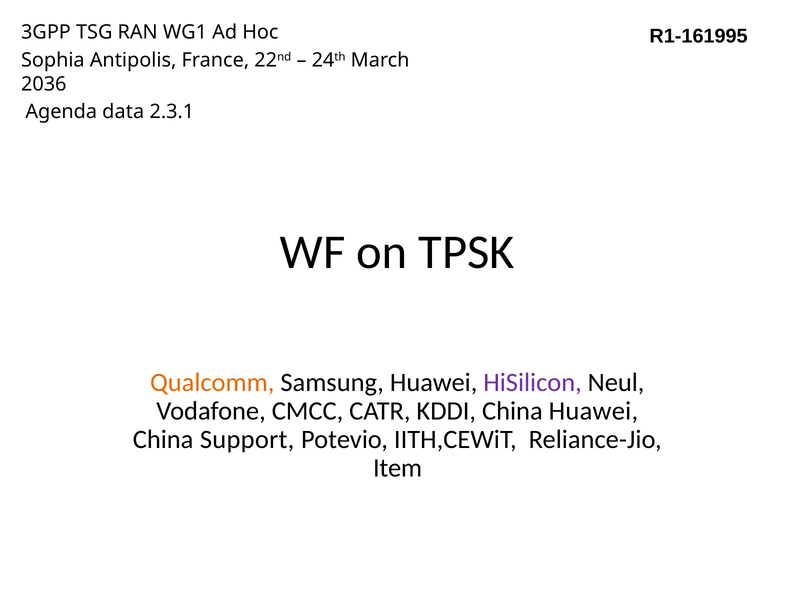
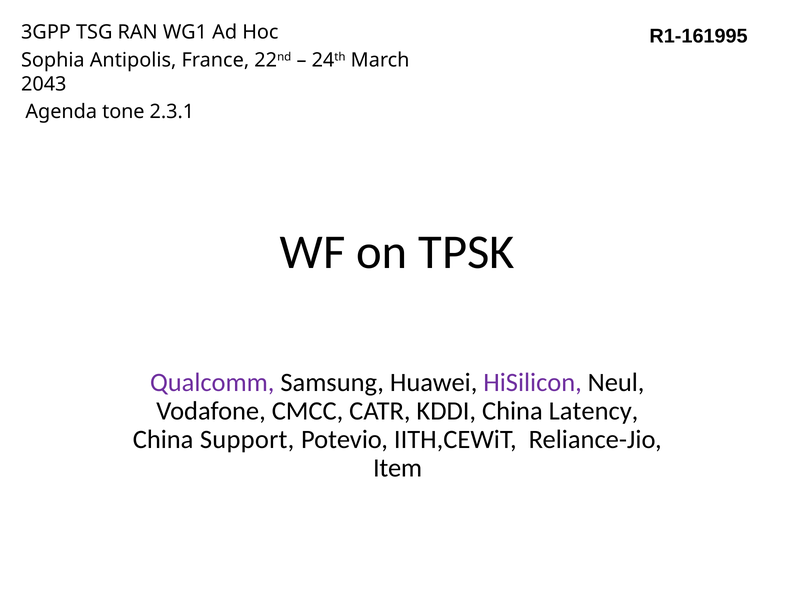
2036: 2036 -> 2043
data: data -> tone
Qualcomm colour: orange -> purple
China Huawei: Huawei -> Latency
